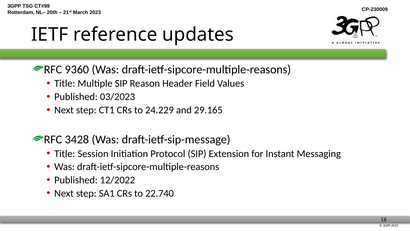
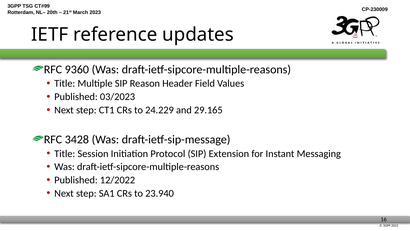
22.740: 22.740 -> 23.940
